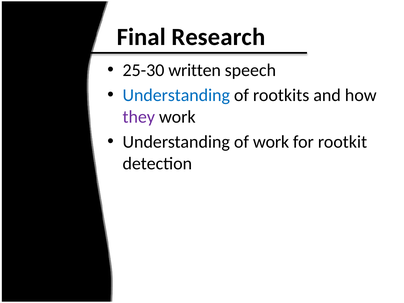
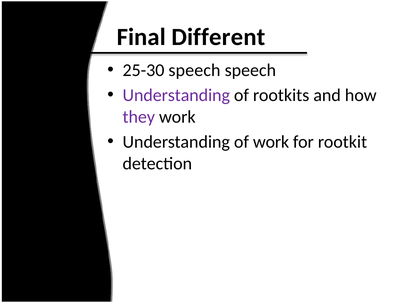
Research: Research -> Different
25-30 written: written -> speech
Understanding at (176, 95) colour: blue -> purple
